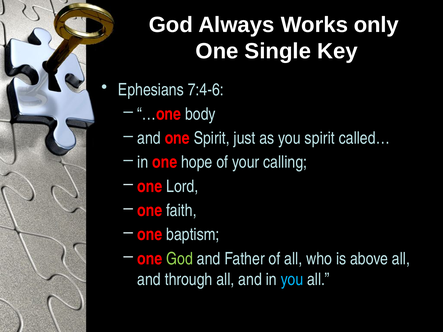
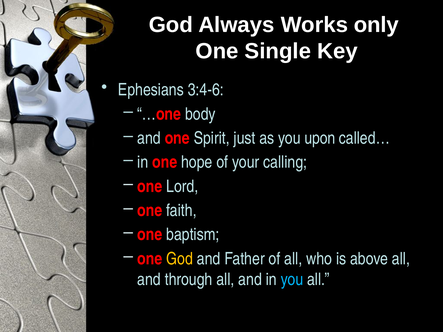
7:4-6: 7:4-6 -> 3:4-6
you spirit: spirit -> upon
God at (180, 259) colour: light green -> yellow
